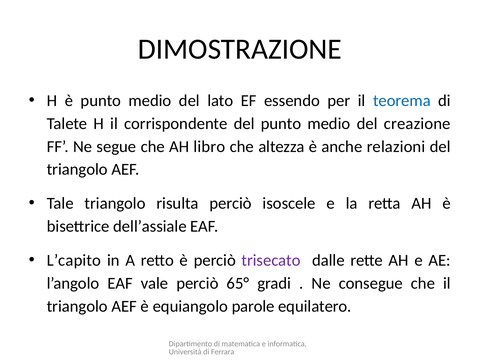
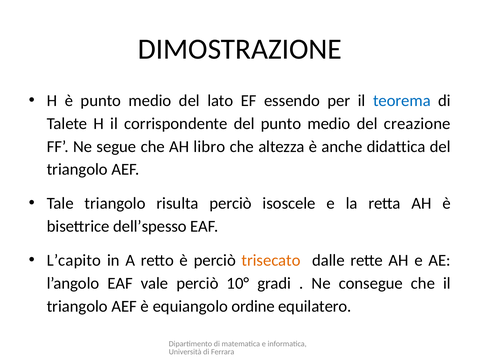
relazioni: relazioni -> didattica
dell’assiale: dell’assiale -> dell’spesso
trisecato colour: purple -> orange
65°: 65° -> 10°
parole: parole -> ordine
